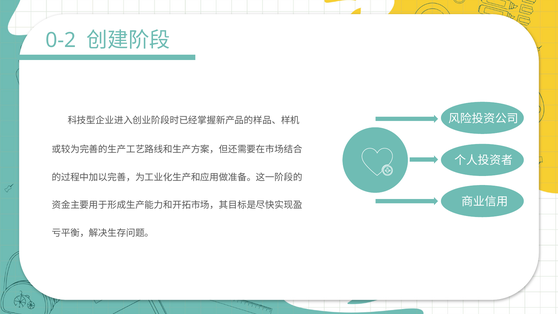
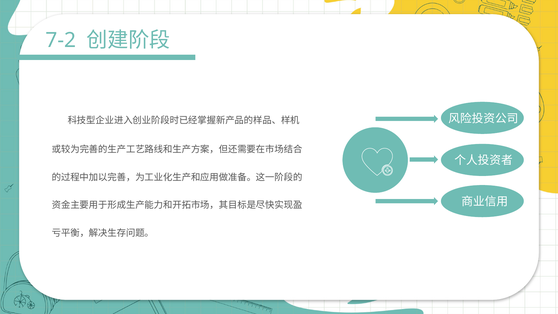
0-2: 0-2 -> 7-2
